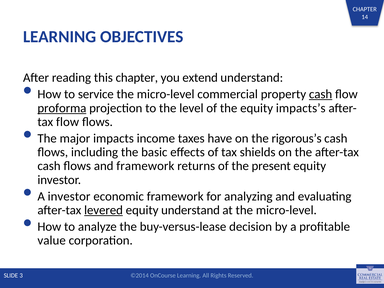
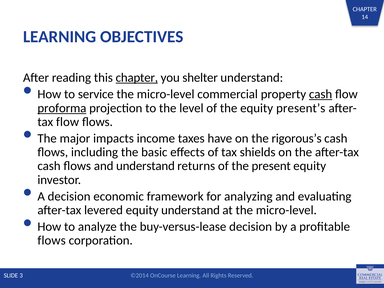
chapter at (137, 78) underline: none -> present
extend: extend -> shelter
impacts’s: impacts’s -> present’s
and framework: framework -> understand
A investor: investor -> decision
levered underline: present -> none
value at (52, 240): value -> flows
